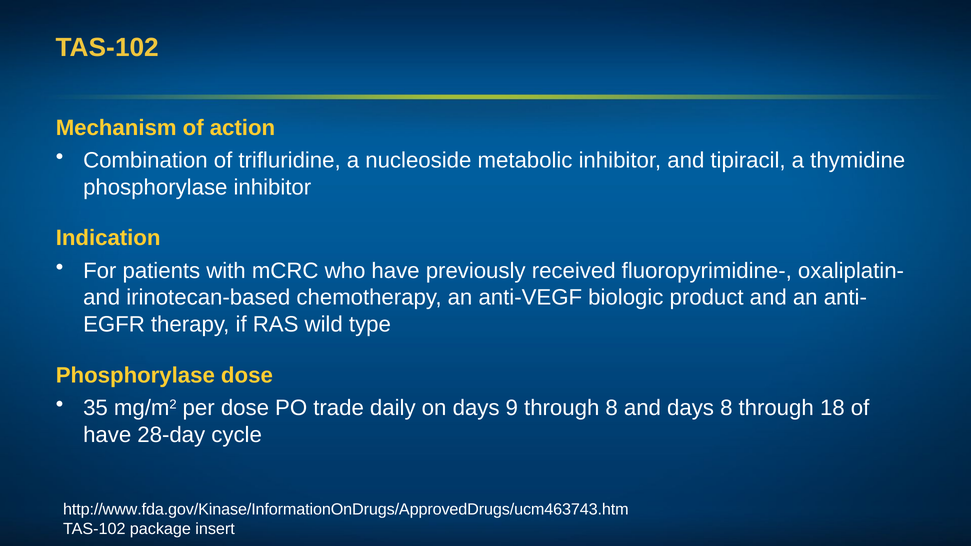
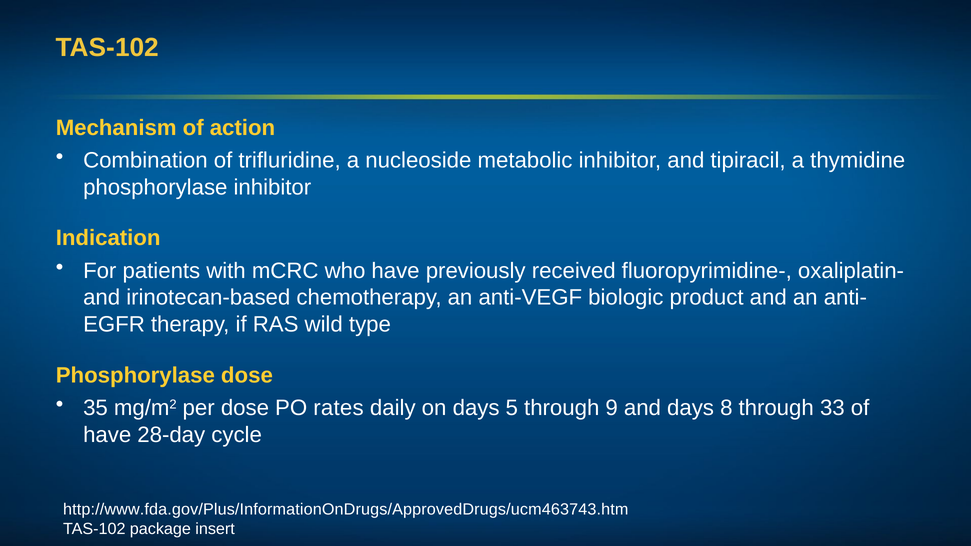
trade: trade -> rates
9: 9 -> 5
through 8: 8 -> 9
18: 18 -> 33
http://www.fda.gov/Kinase/InformationOnDrugs/ApprovedDrugs/ucm463743.htm: http://www.fda.gov/Kinase/InformationOnDrugs/ApprovedDrugs/ucm463743.htm -> http://www.fda.gov/Plus/InformationOnDrugs/ApprovedDrugs/ucm463743.htm
